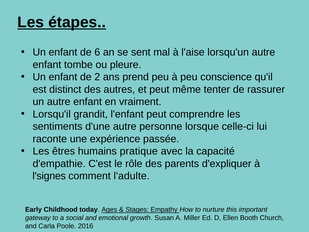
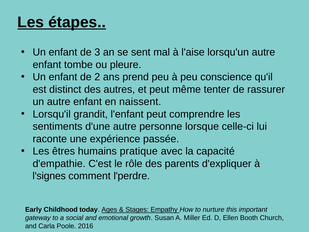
6: 6 -> 3
vraiment: vraiment -> naissent
l'adulte: l'adulte -> l'perdre
